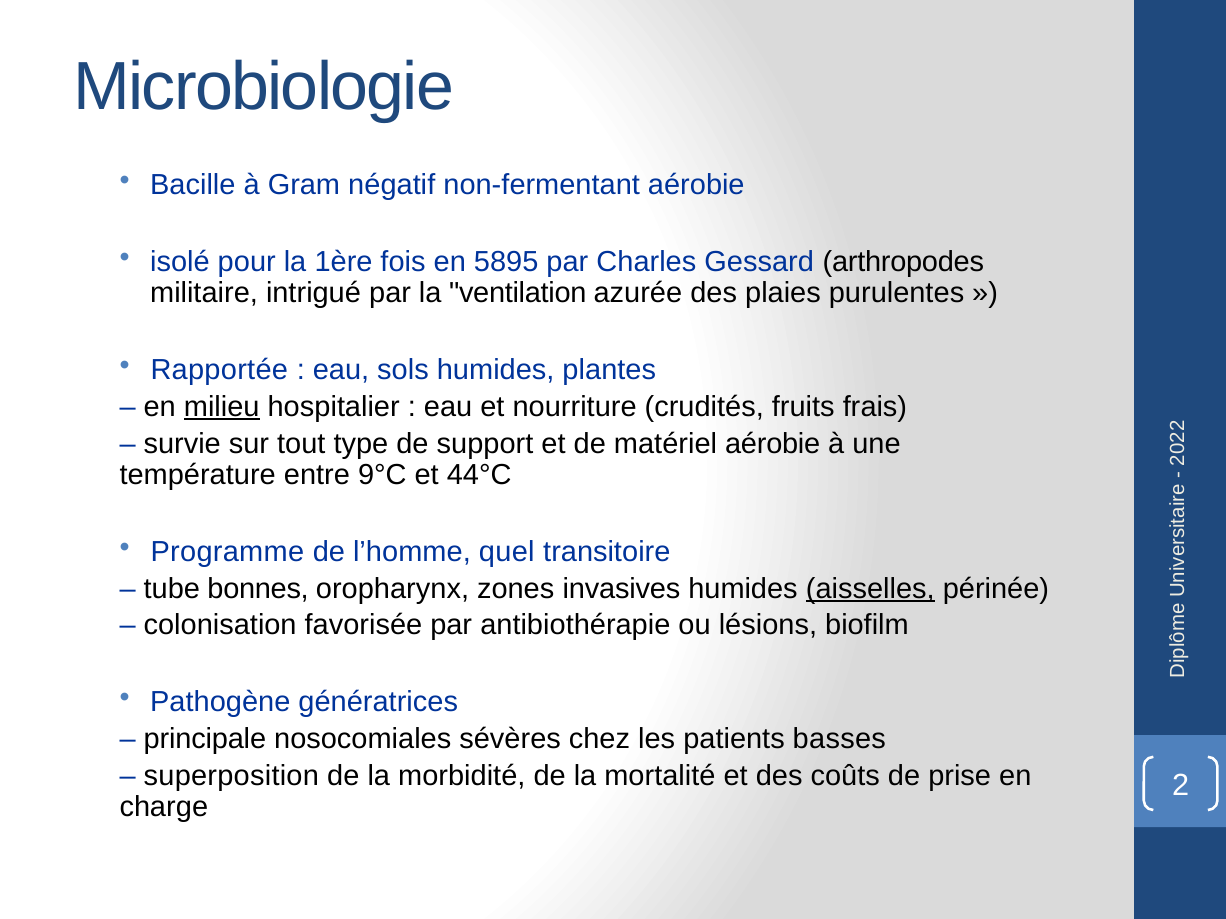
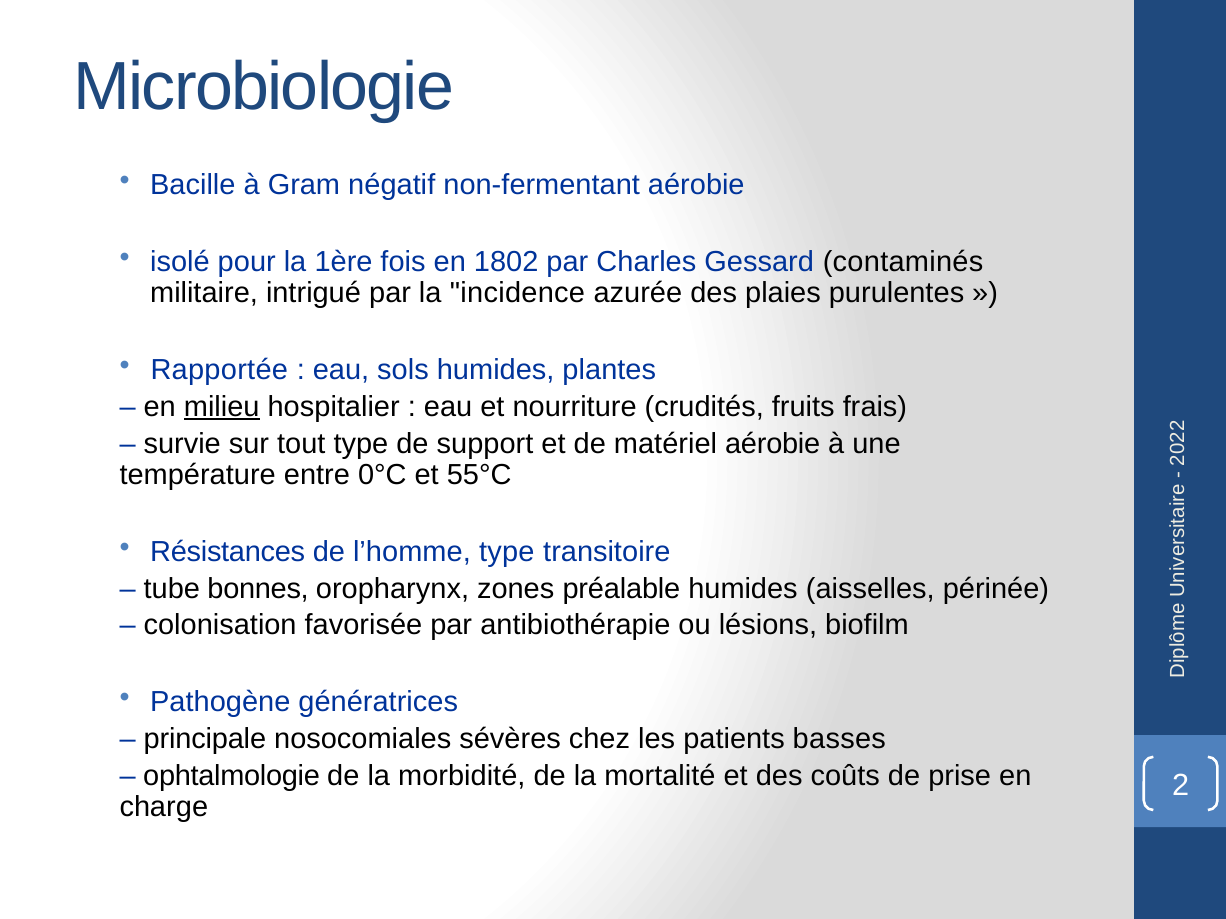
5895: 5895 -> 1802
arthropodes: arthropodes -> contaminés
ventilation: ventilation -> incidence
9°C: 9°C -> 0°C
44°C: 44°C -> 55°C
Programme: Programme -> Résistances
l’homme quel: quel -> type
invasives: invasives -> préalable
aisselles underline: present -> none
superposition: superposition -> ophtalmologie
